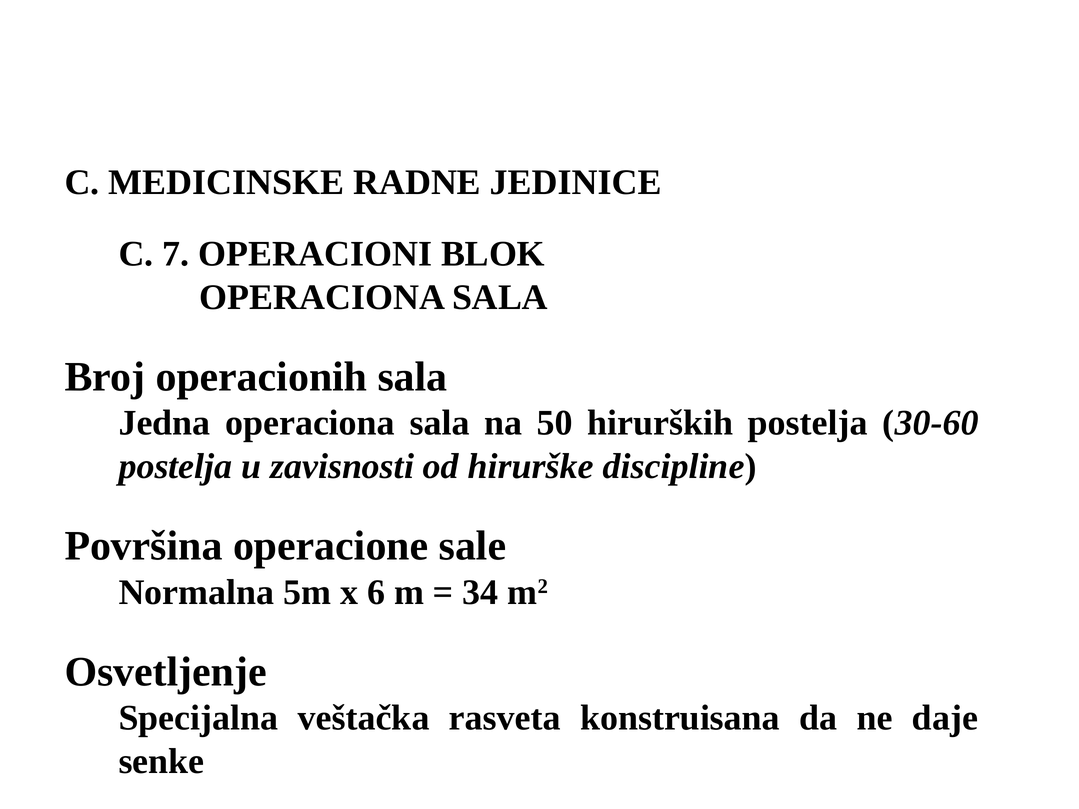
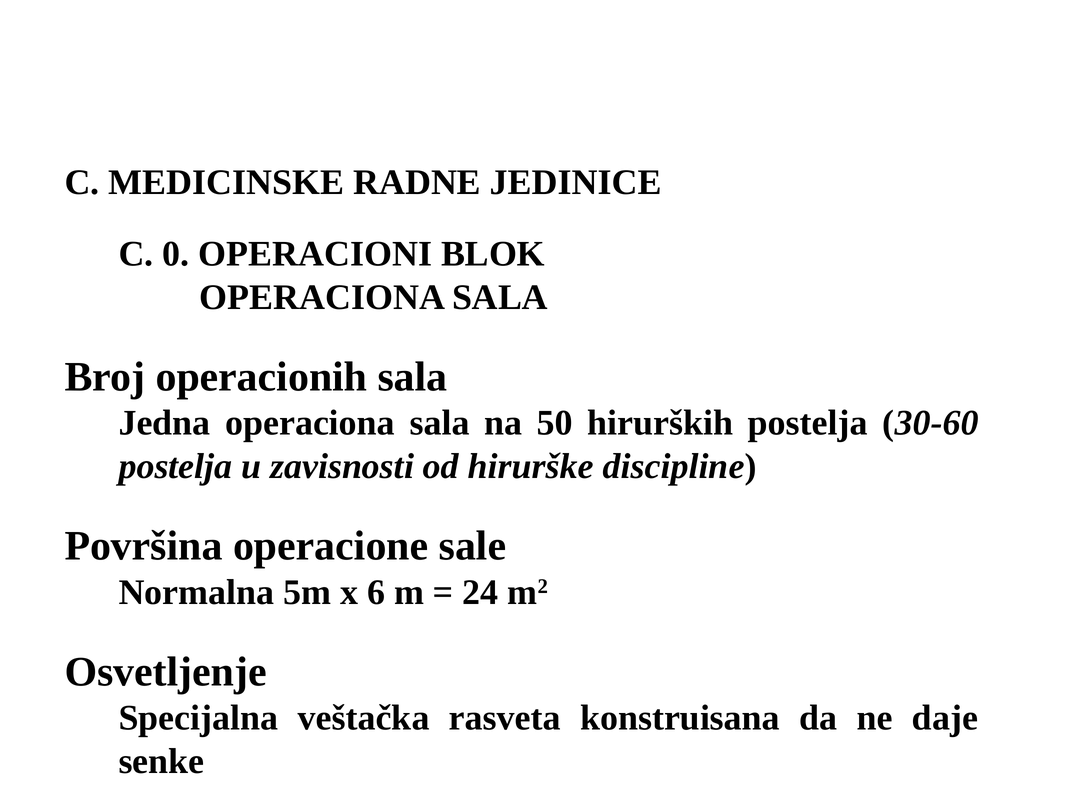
7: 7 -> 0
34: 34 -> 24
